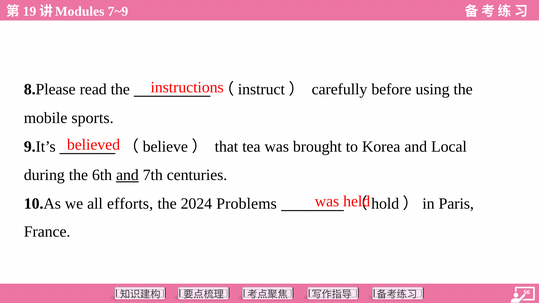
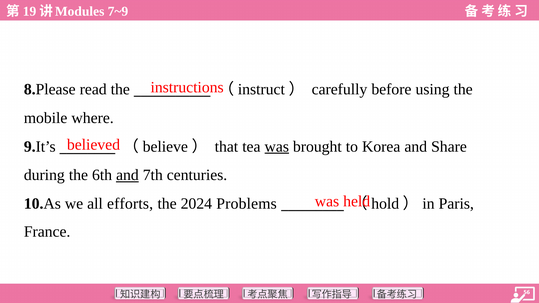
sports: sports -> where
was at (277, 147) underline: none -> present
Local: Local -> Share
